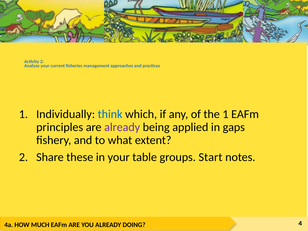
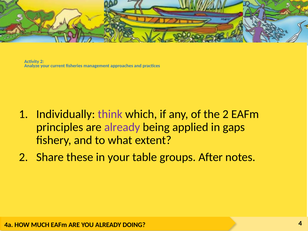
think colour: blue -> purple
the 1: 1 -> 2
Start: Start -> After
